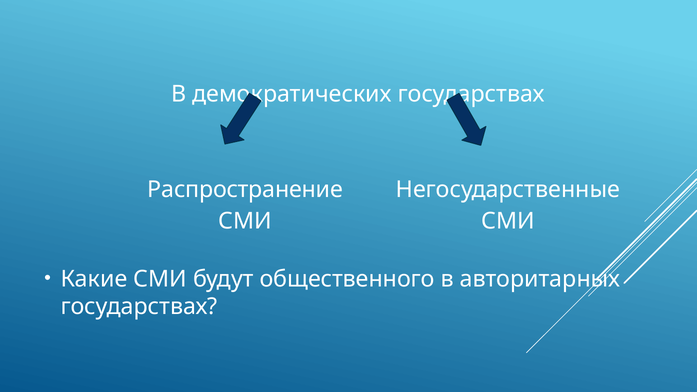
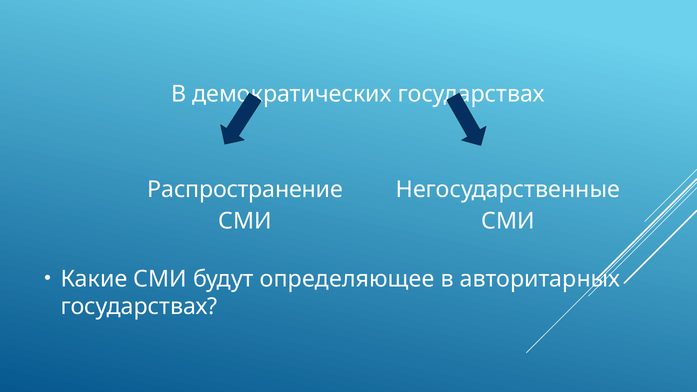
общественного: общественного -> определяющее
